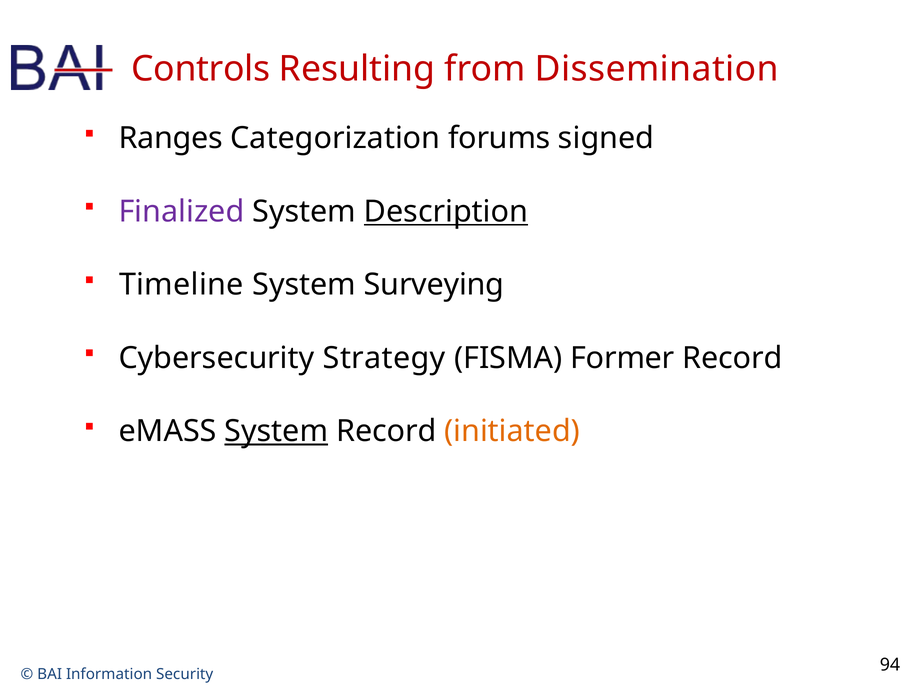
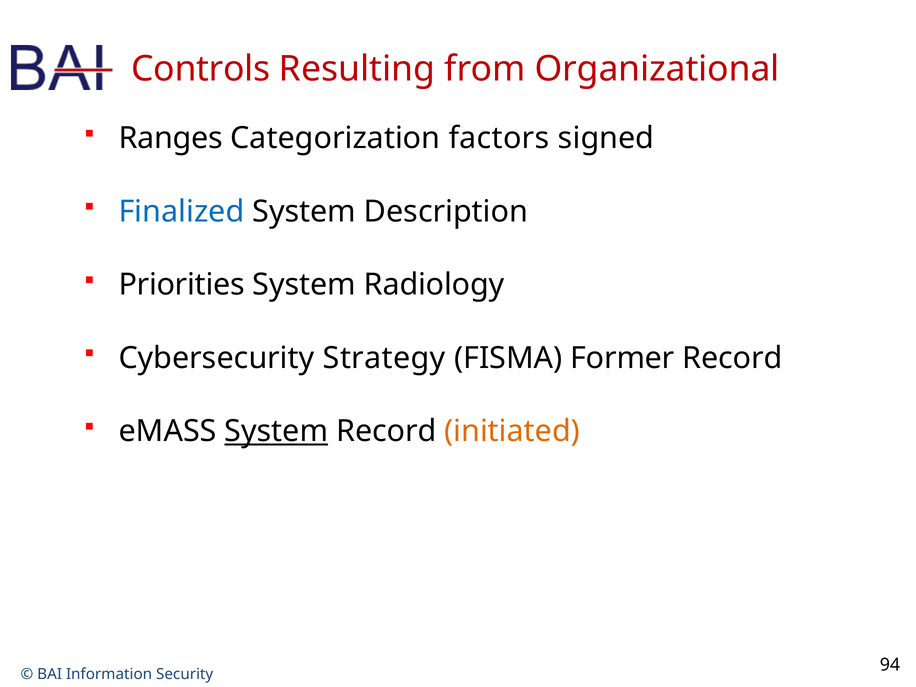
Dissemination: Dissemination -> Organizational
forums: forums -> factors
Finalized colour: purple -> blue
Description underline: present -> none
Timeline: Timeline -> Priorities
Surveying: Surveying -> Radiology
